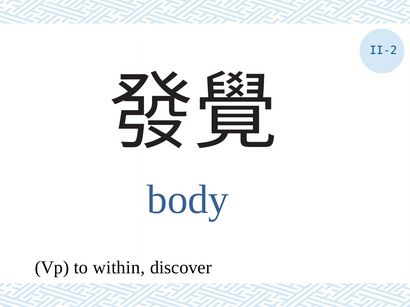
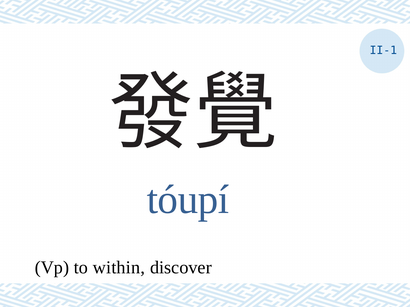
II-2: II-2 -> II-1
body: body -> tóupí
